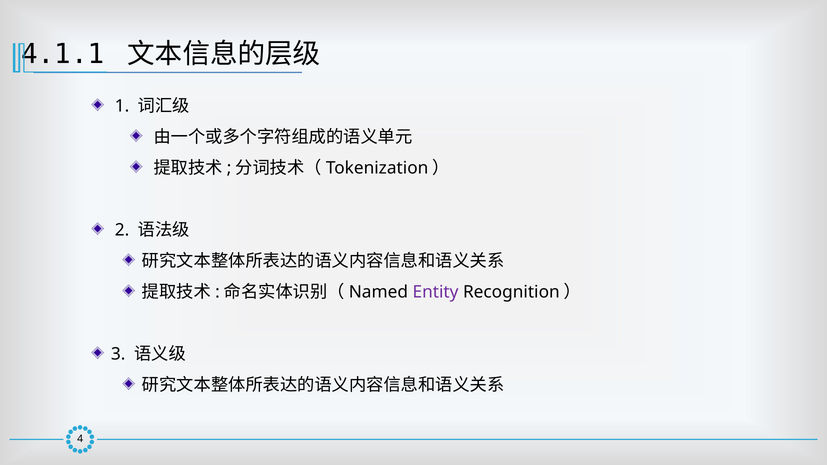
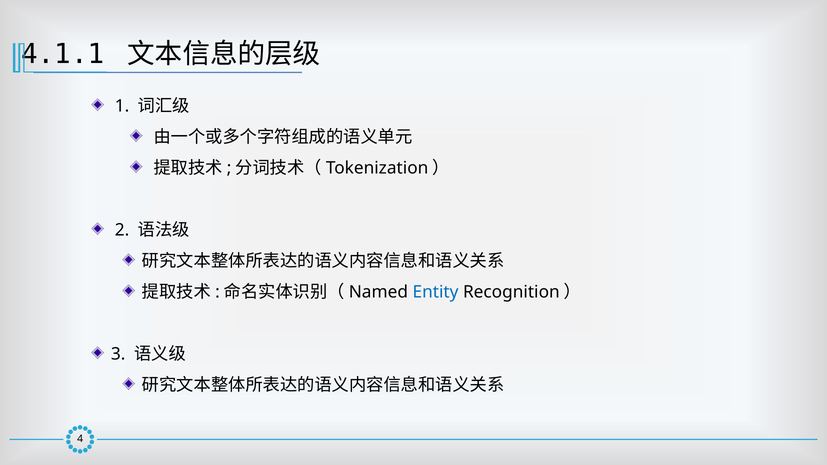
Entity colour: purple -> blue
